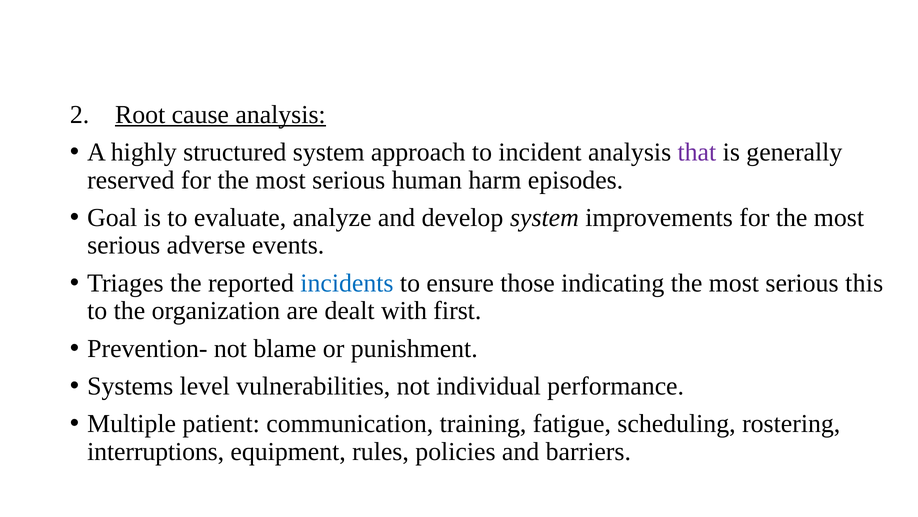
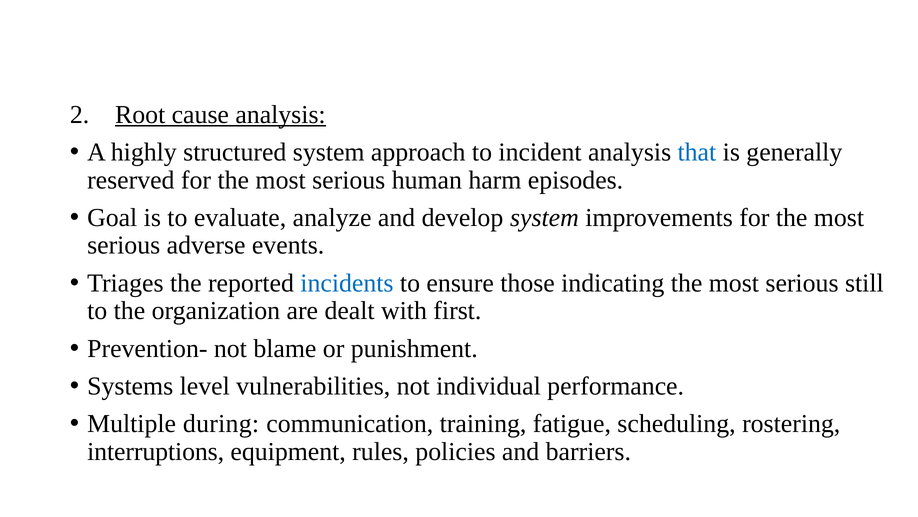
that colour: purple -> blue
this: this -> still
patient: patient -> during
